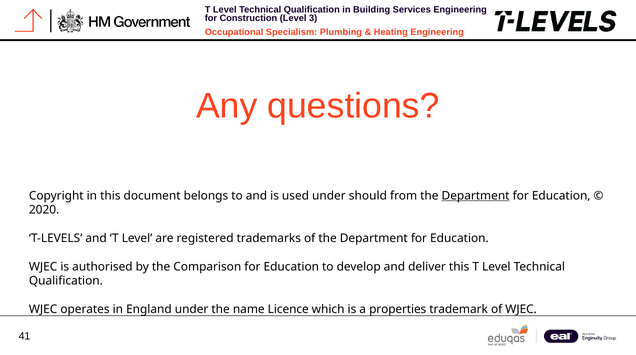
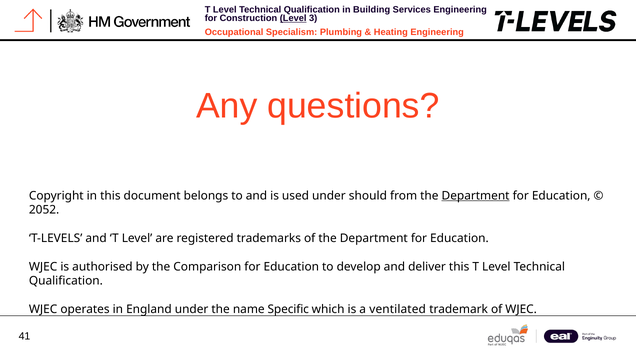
Level at (293, 18) underline: none -> present
2020: 2020 -> 2052
Licence: Licence -> Specific
properties: properties -> ventilated
